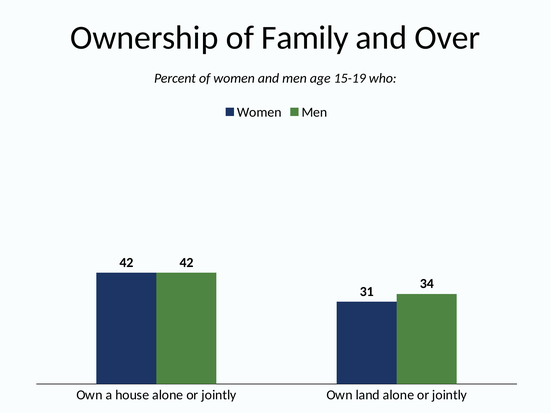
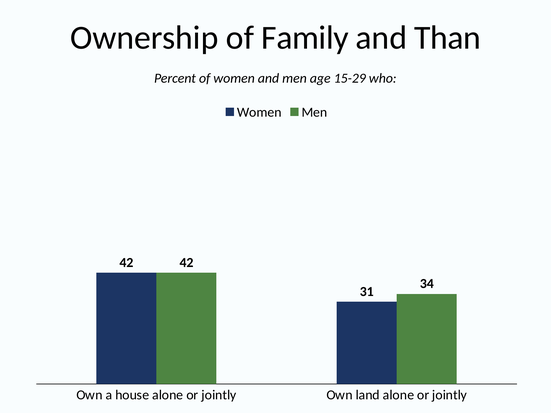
Over: Over -> Than
15-19: 15-19 -> 15-29
